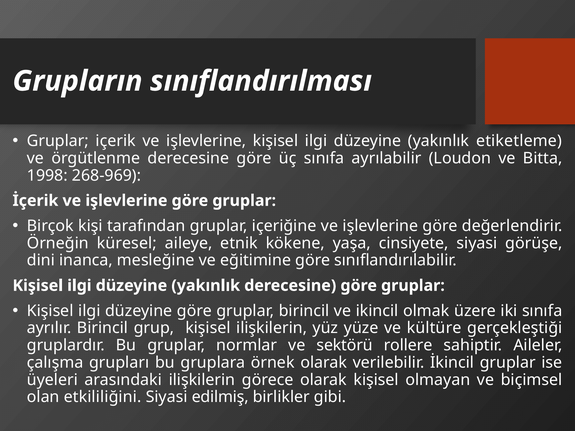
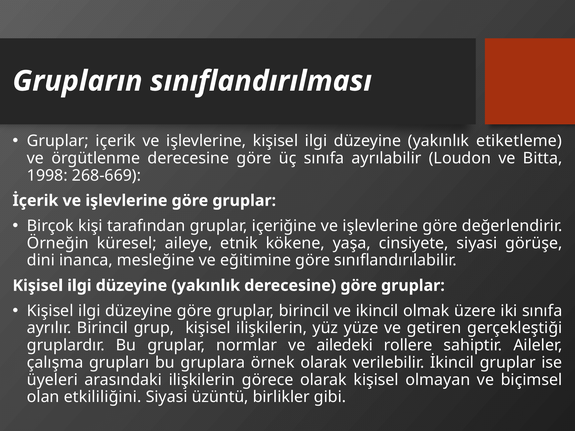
268-969: 268-969 -> 268-669
kültüre: kültüre -> getiren
sektörü: sektörü -> ailedeki
edilmiş: edilmiş -> üzüntü
